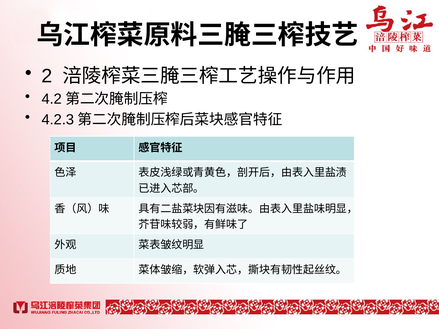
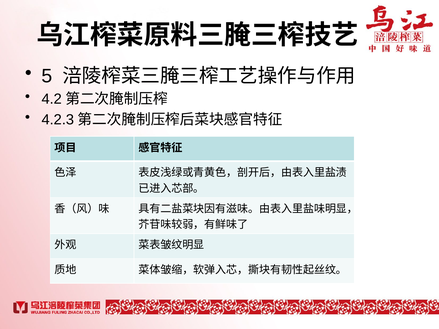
2: 2 -> 5
